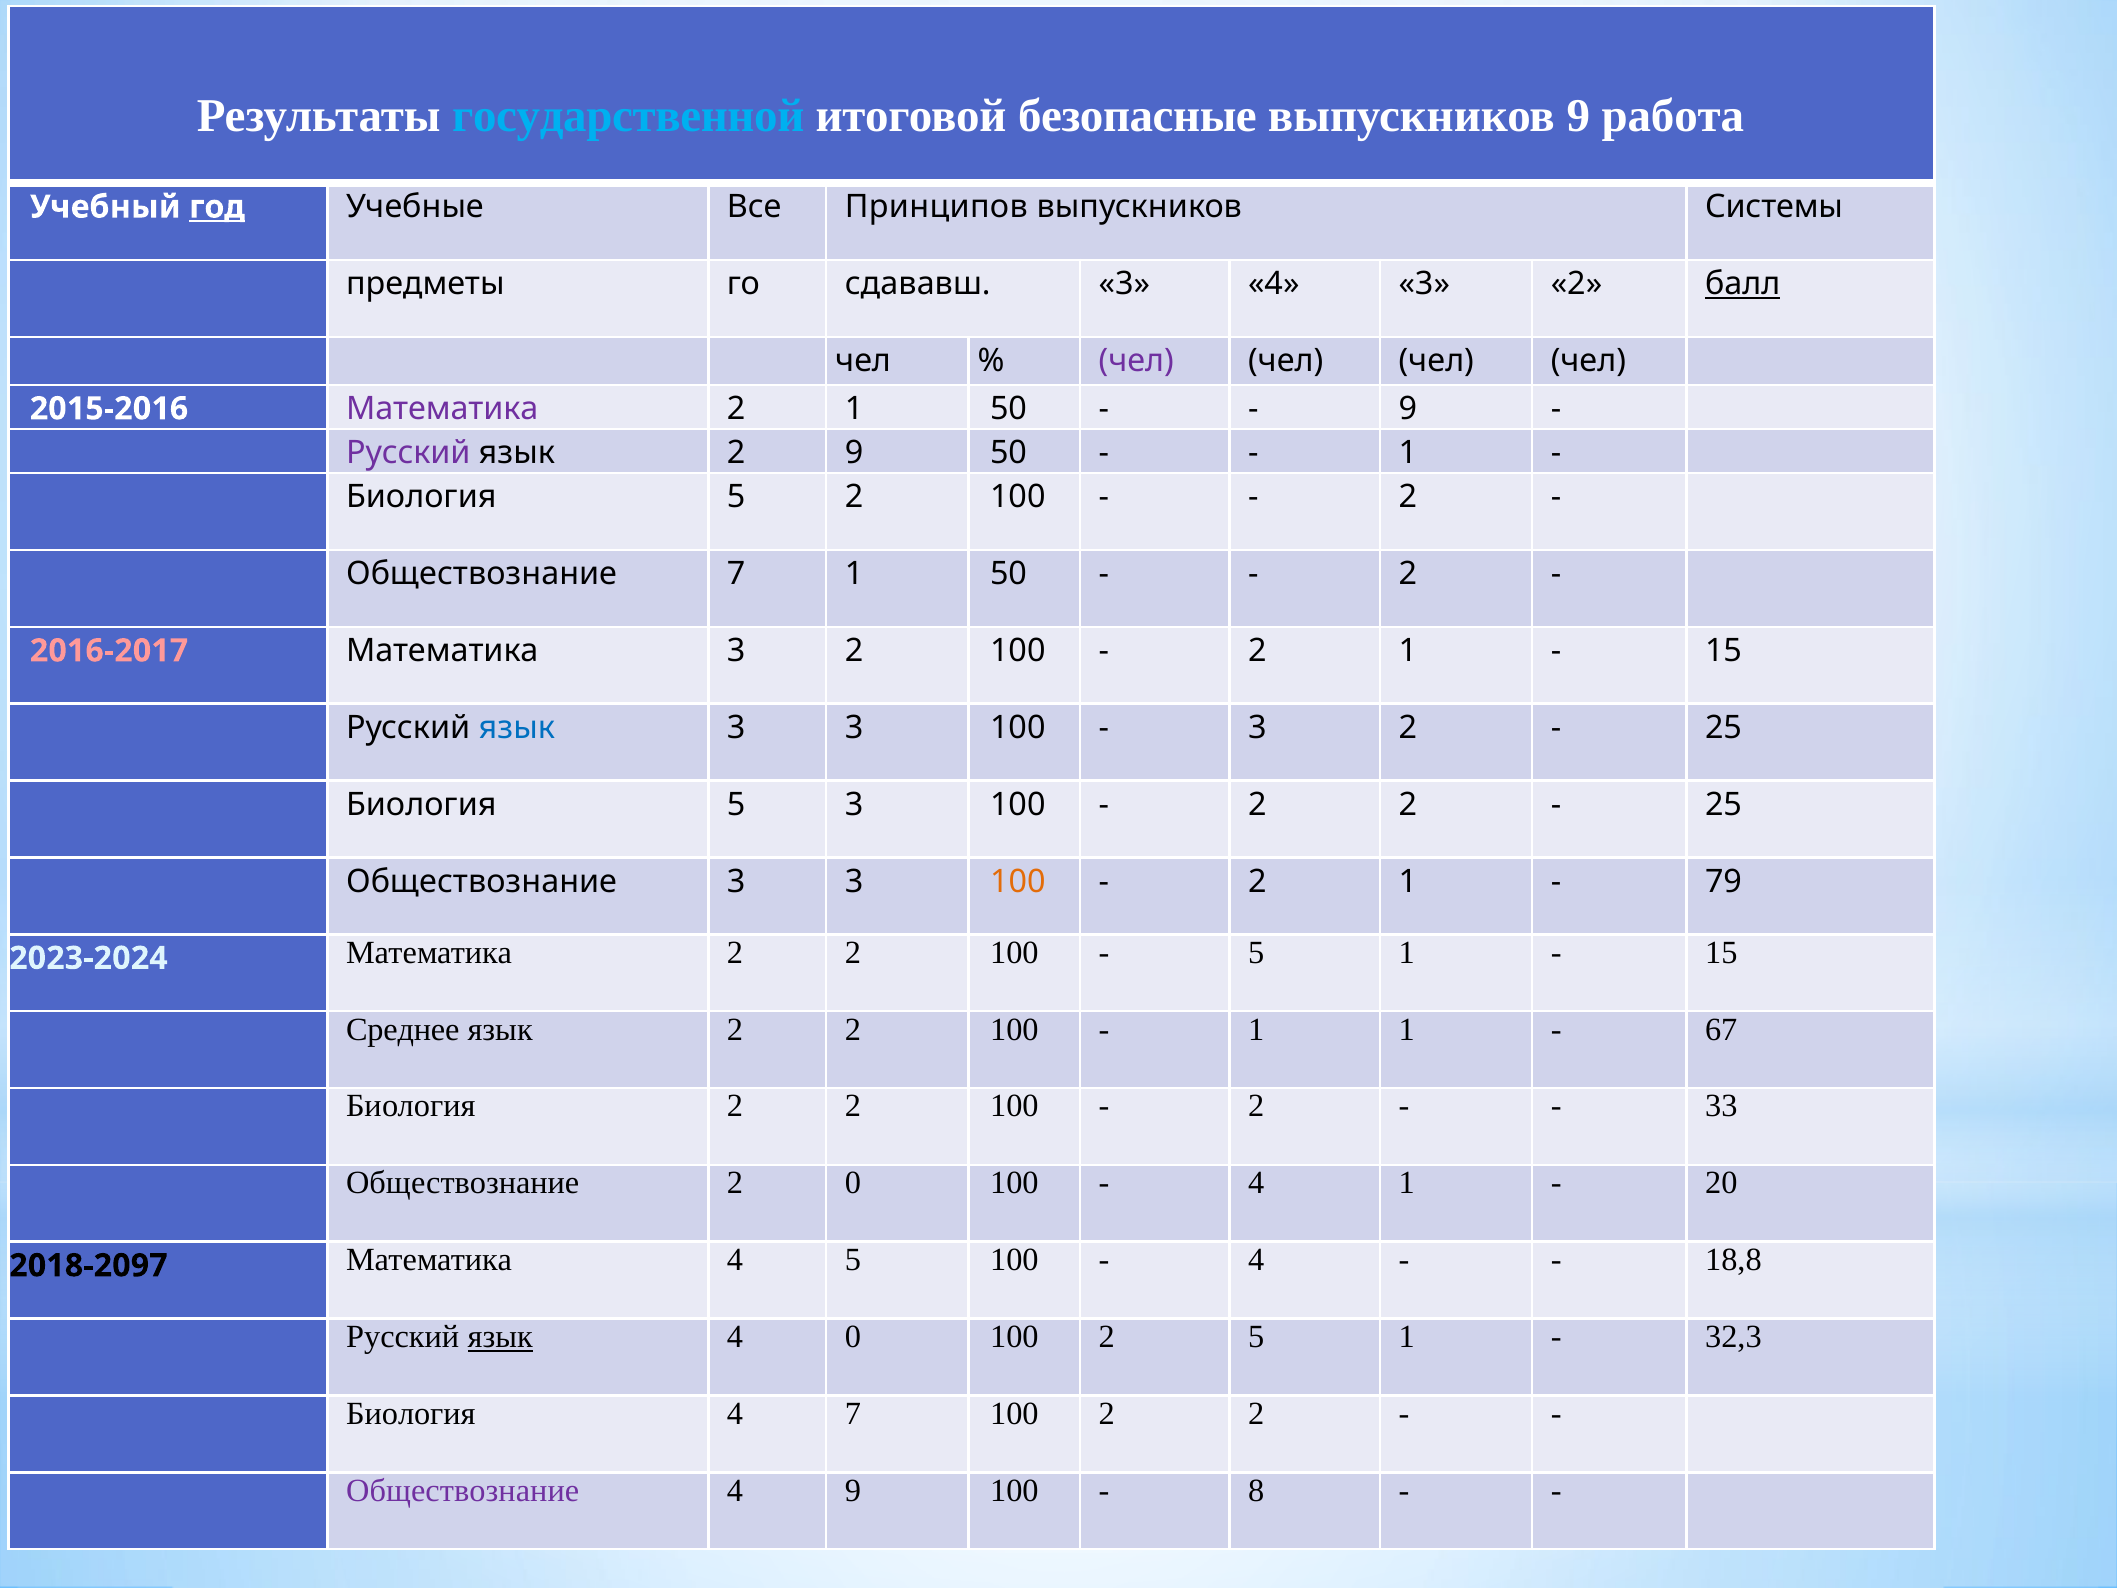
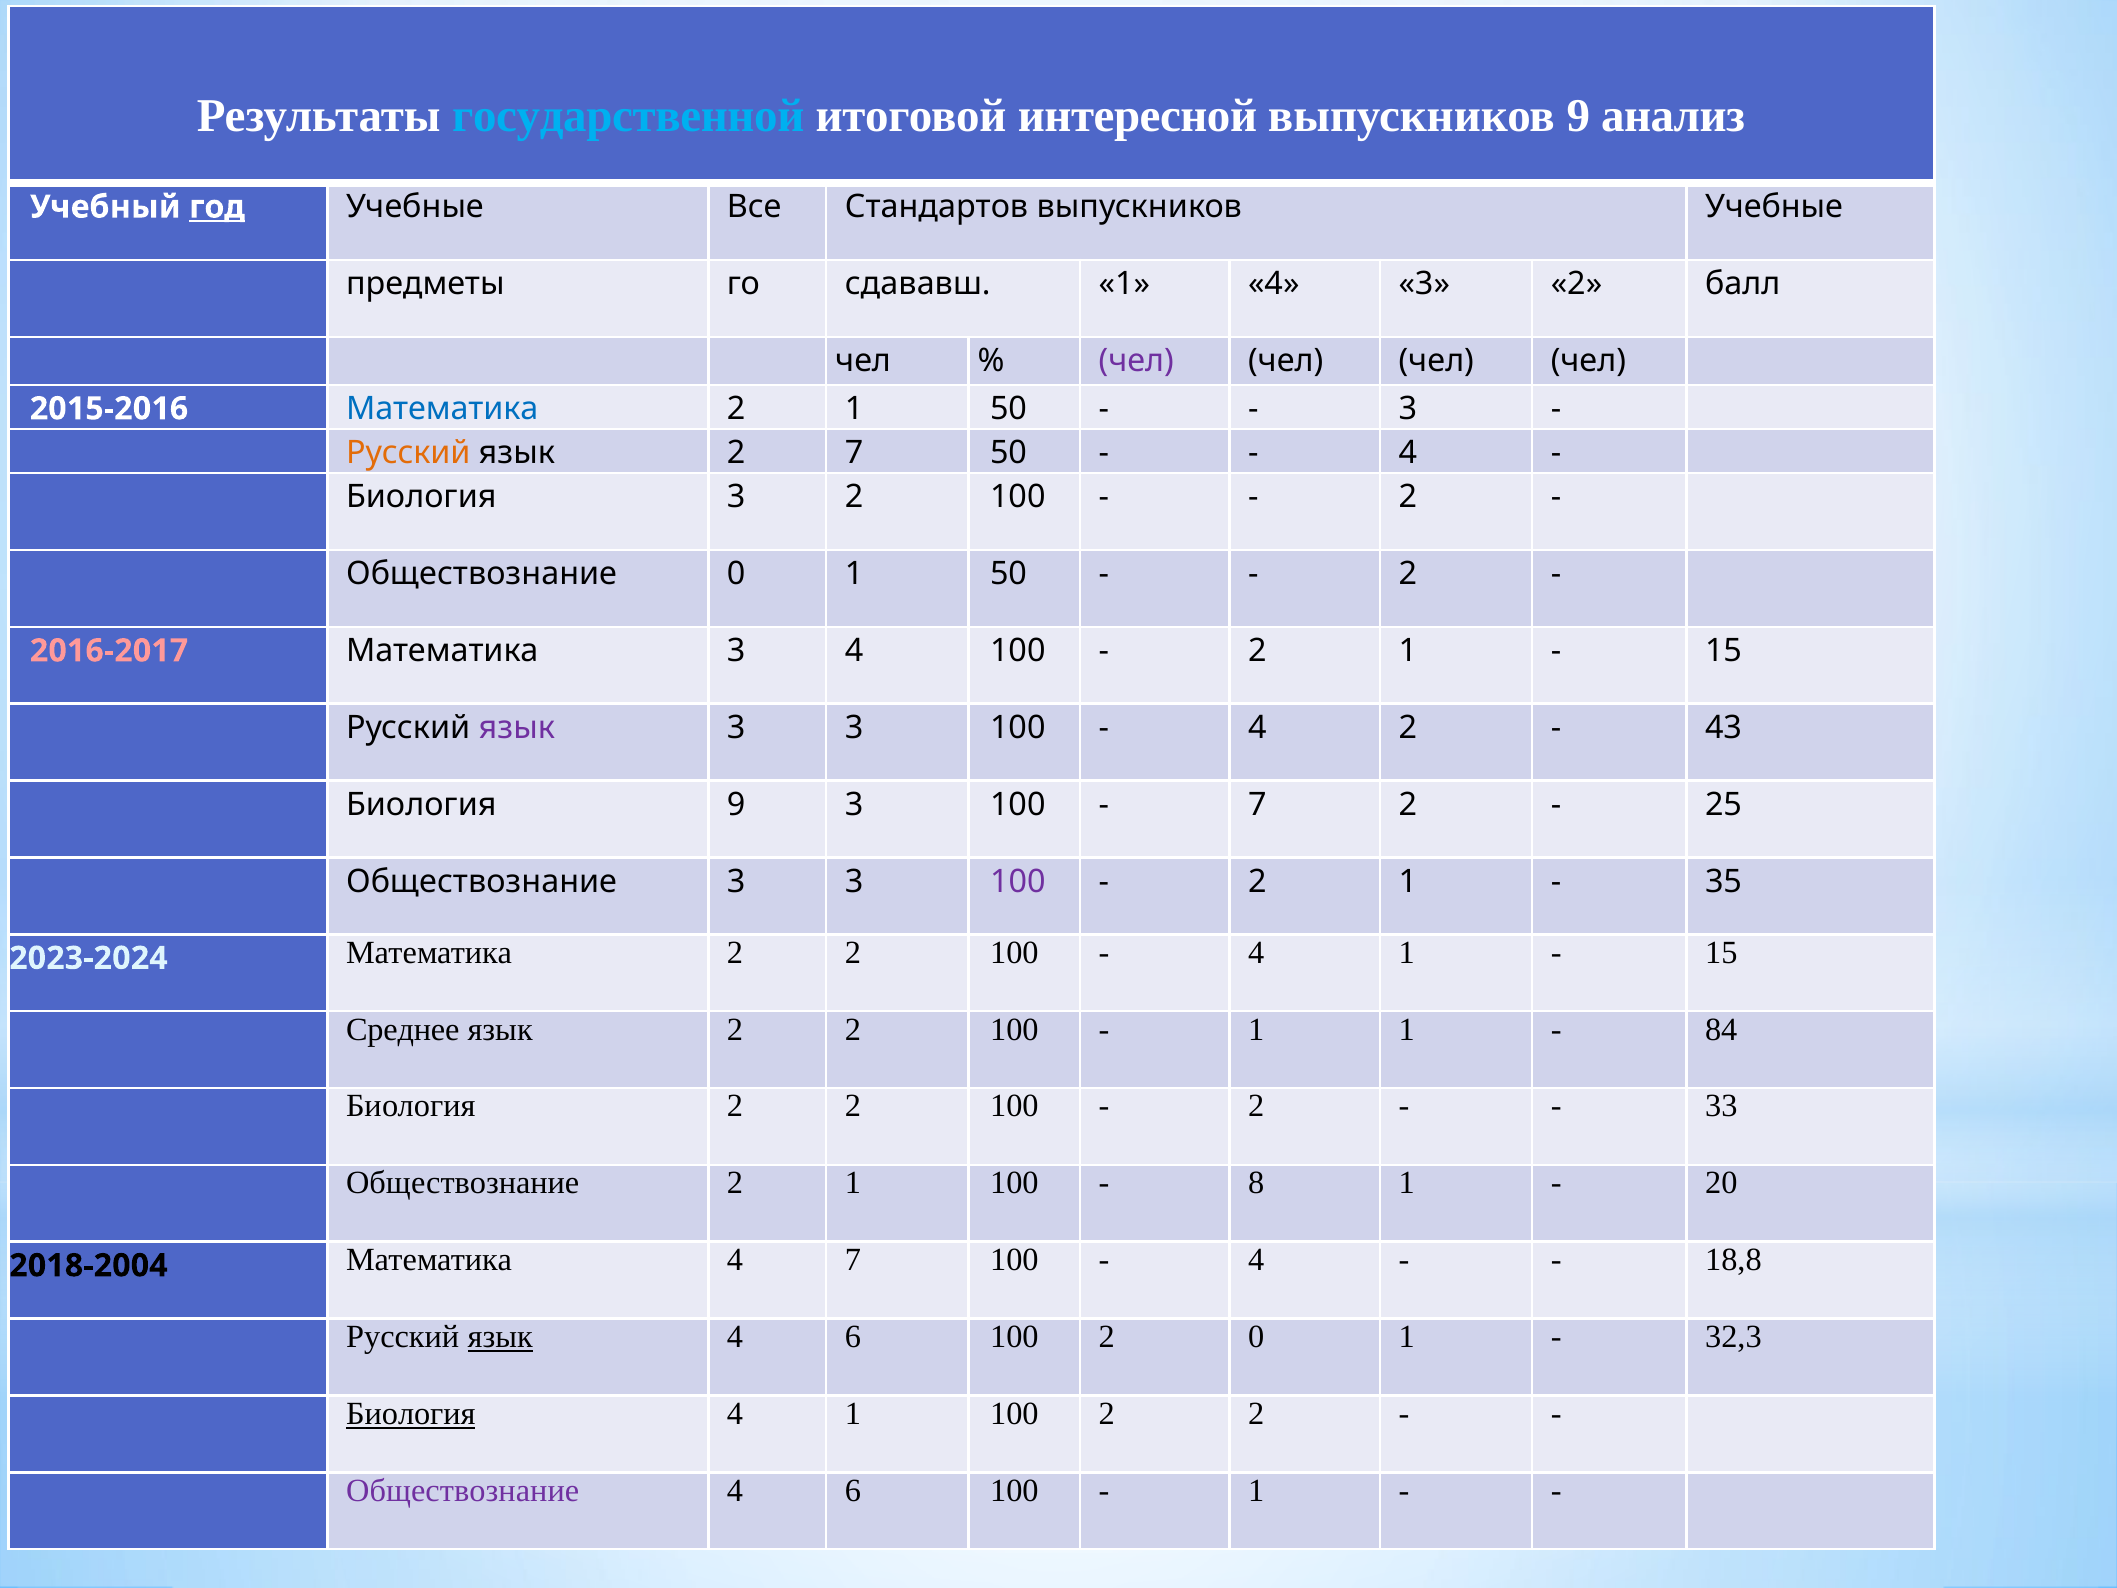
безопасные: безопасные -> интересной
работа: работа -> анализ
Принципов: Принципов -> Стандартов
выпускников Системы: Системы -> Учебные
сдававш 3: 3 -> 1
балл underline: present -> none
Математика at (442, 409) colour: purple -> blue
9 at (1408, 409): 9 -> 3
Русский at (408, 453) colour: purple -> orange
2 9: 9 -> 7
1 at (1408, 453): 1 -> 4
5 at (736, 497): 5 -> 3
Обществознание 7: 7 -> 0
Математика 3 2: 2 -> 4
язык at (517, 728) colour: blue -> purple
3 at (1257, 728): 3 -> 4
25 at (1723, 728): 25 -> 43
5 at (736, 804): 5 -> 9
2 at (1257, 804): 2 -> 7
100 at (1018, 881) colour: orange -> purple
79: 79 -> 35
5 at (1256, 952): 5 -> 4
67: 67 -> 84
Обществознание 2 0: 0 -> 1
4 at (1256, 1183): 4 -> 8
2018-2097: 2018-2097 -> 2018-2004
4 5: 5 -> 7
0 at (853, 1337): 0 -> 6
2 5: 5 -> 0
Биология at (411, 1413) underline: none -> present
7 at (853, 1413): 7 -> 1
9 at (853, 1490): 9 -> 6
8 at (1256, 1490): 8 -> 1
